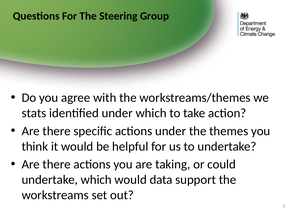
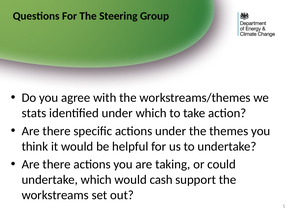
data: data -> cash
